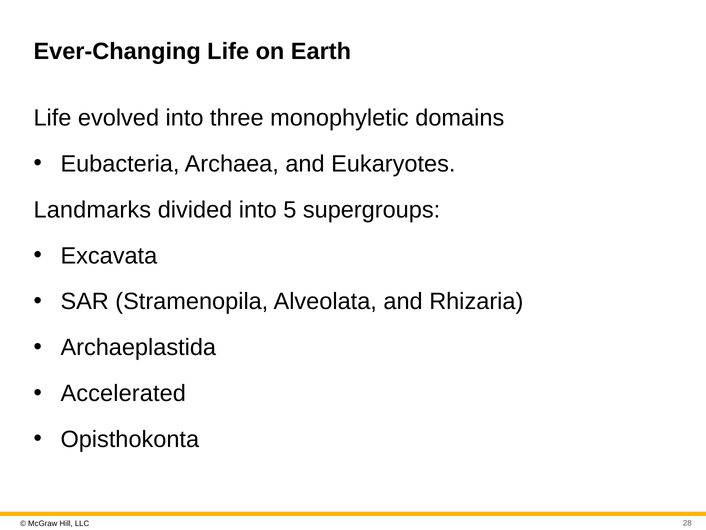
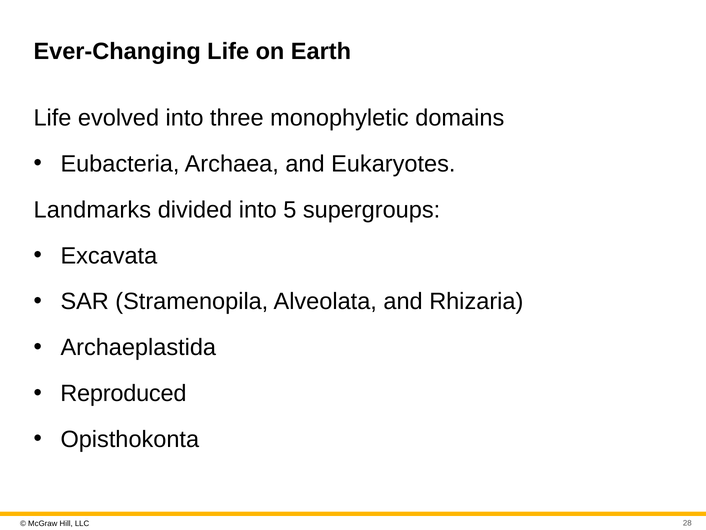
Accelerated: Accelerated -> Reproduced
